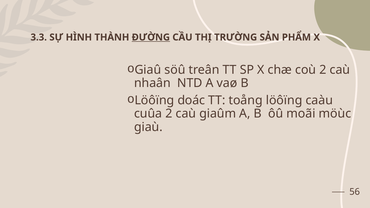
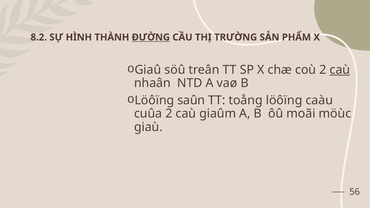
3.3: 3.3 -> 8.2
caù at (340, 70) underline: none -> present
doác: doác -> saûn
